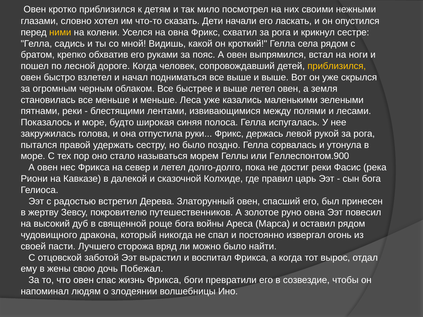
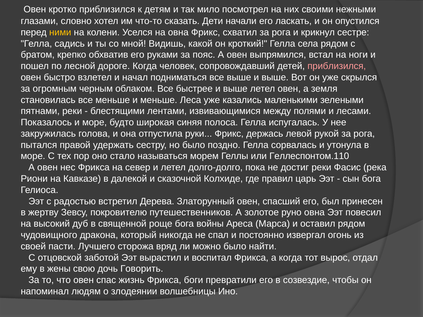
приблизился at (337, 66) colour: yellow -> pink
Геллеспонтом.900: Геллеспонтом.900 -> Геллеспонтом.110
Побежал: Побежал -> Говорить
